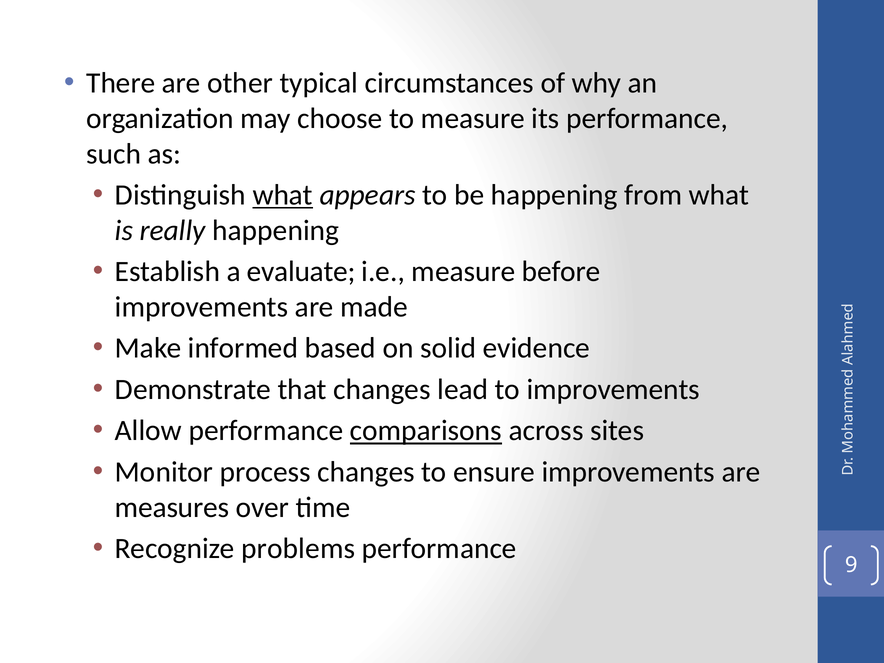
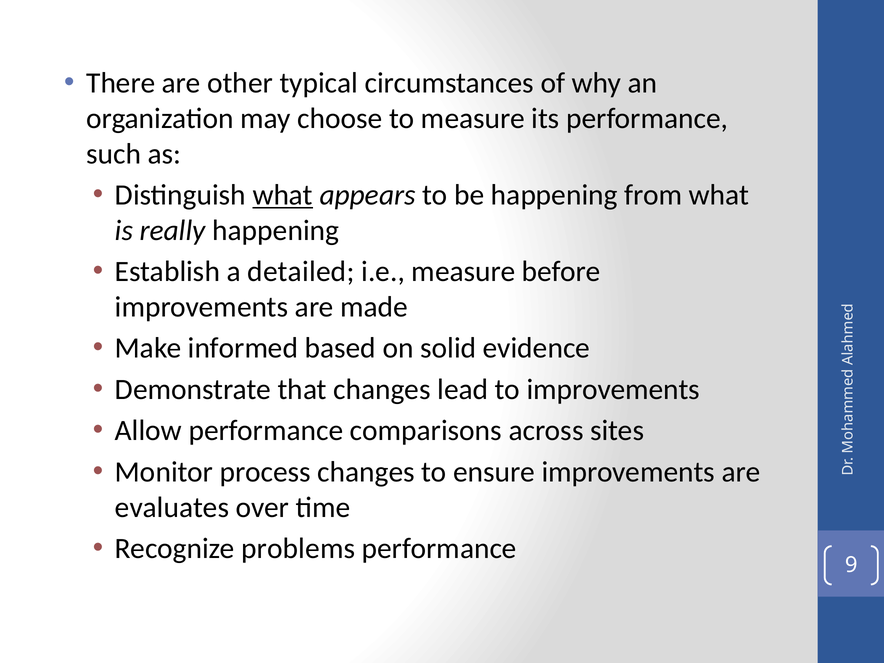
evaluate: evaluate -> detailed
comparisons underline: present -> none
measures: measures -> evaluates
